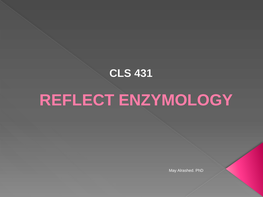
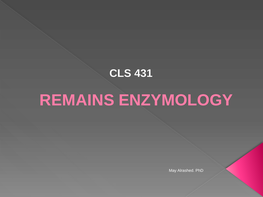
REFLECT: REFLECT -> REMAINS
